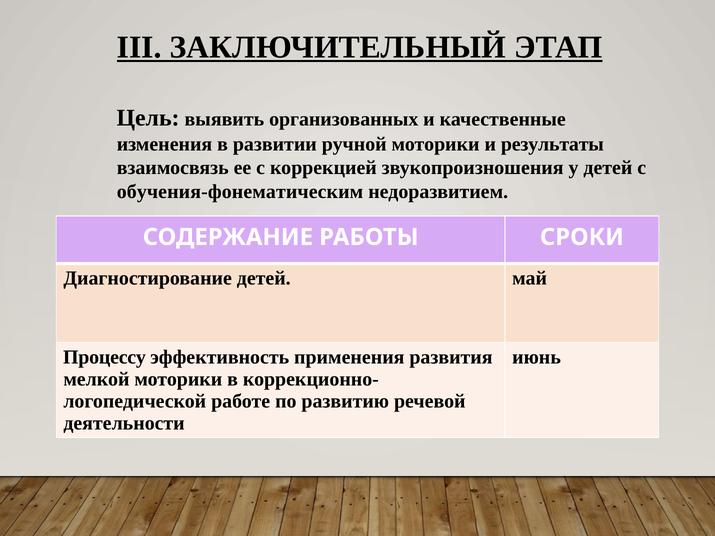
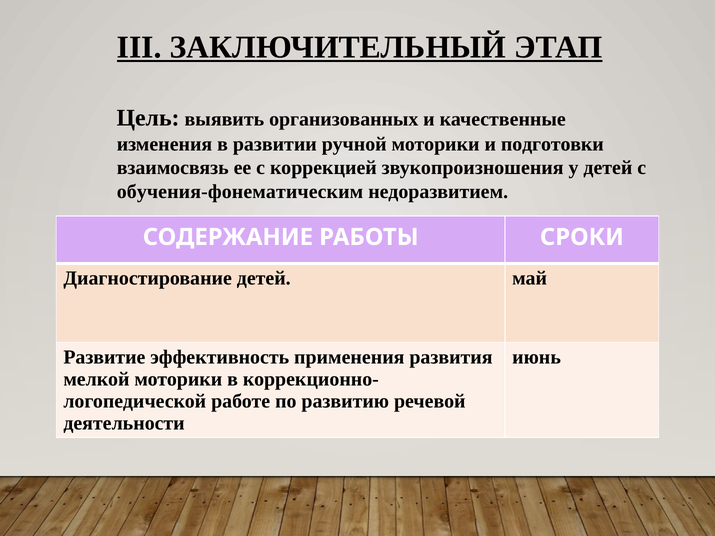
результаты: результаты -> подготовки
Процессу: Процессу -> Развитие
